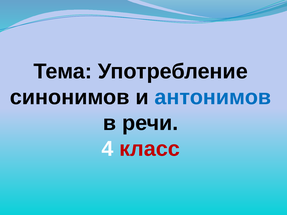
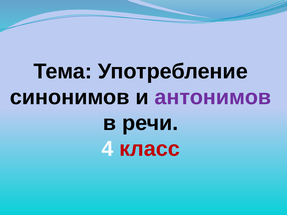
антонимов colour: blue -> purple
